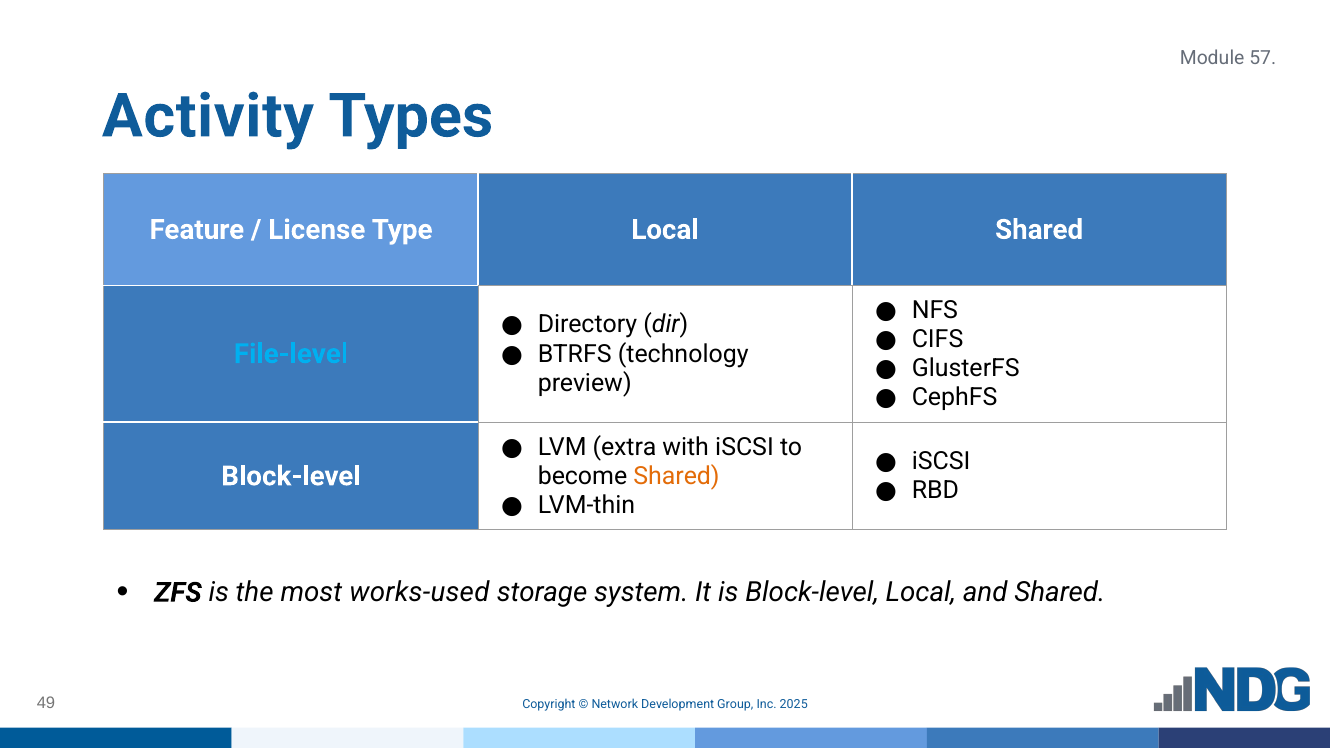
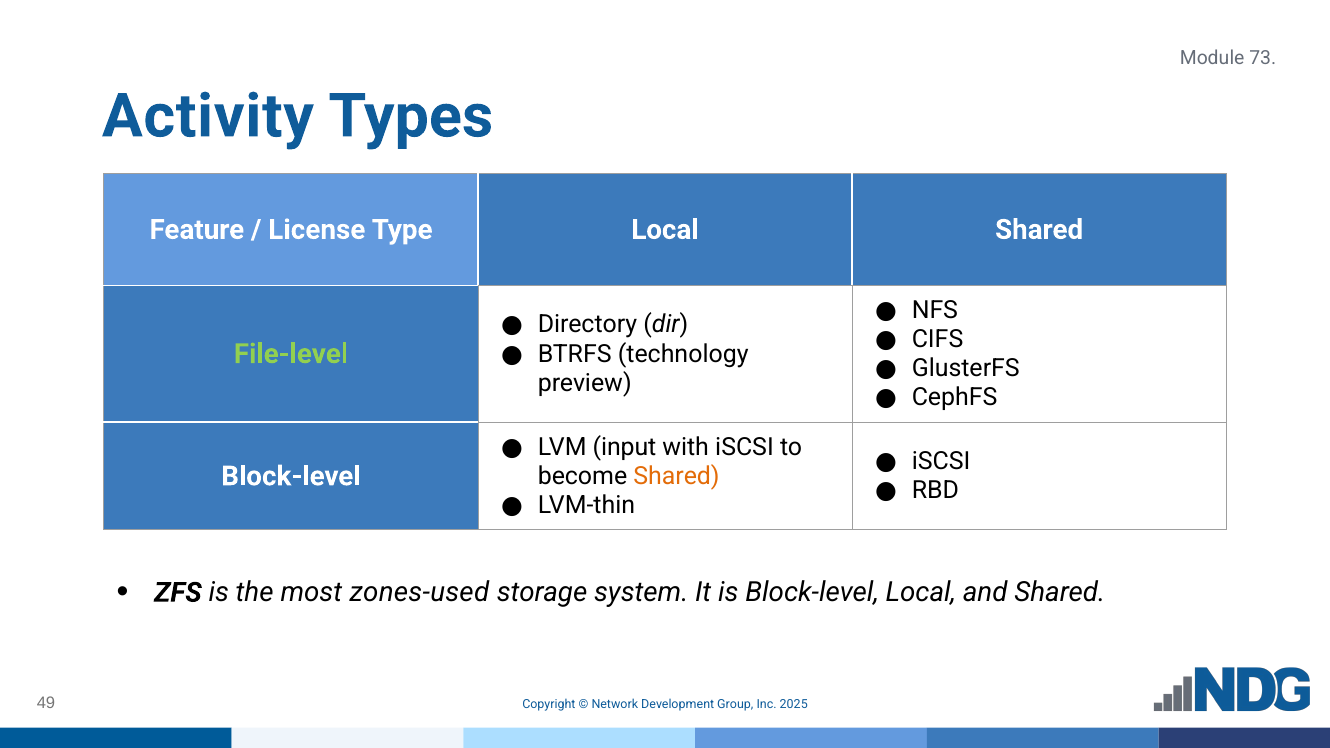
57: 57 -> 73
File-level colour: light blue -> light green
extra: extra -> input
works-used: works-used -> zones-used
